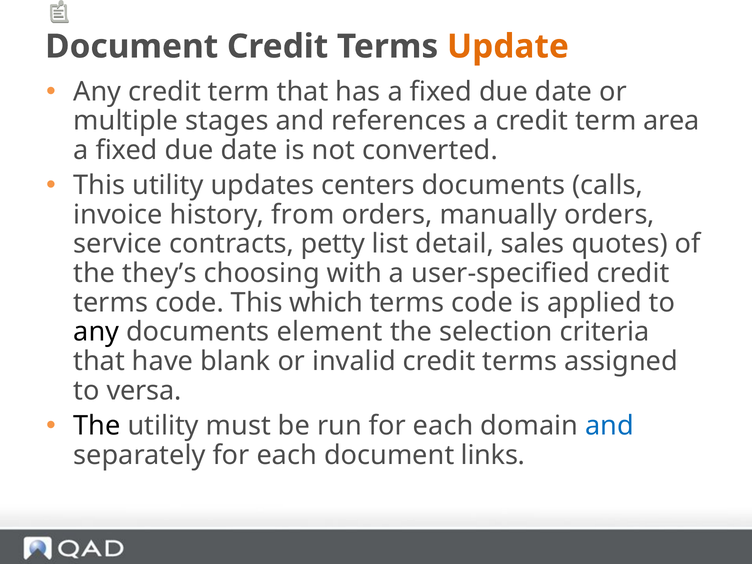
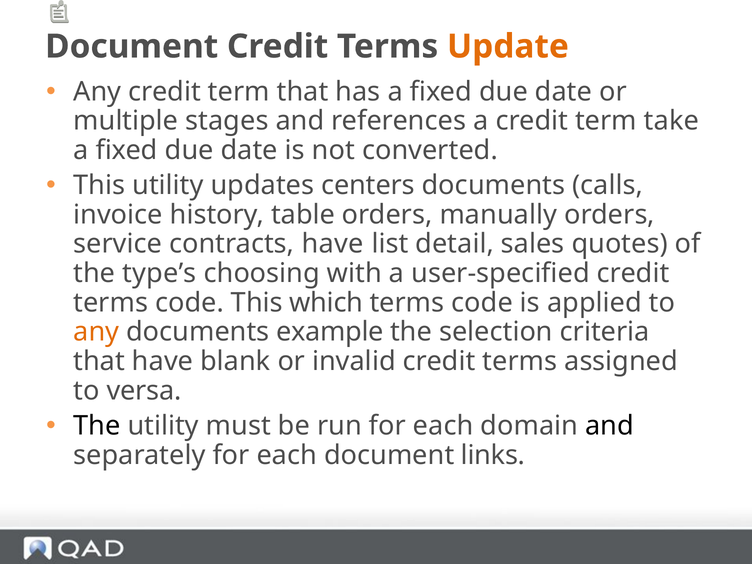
area: area -> take
from: from -> table
contracts petty: petty -> have
they’s: they’s -> type’s
any at (96, 332) colour: black -> orange
element: element -> example
and at (609, 426) colour: blue -> black
